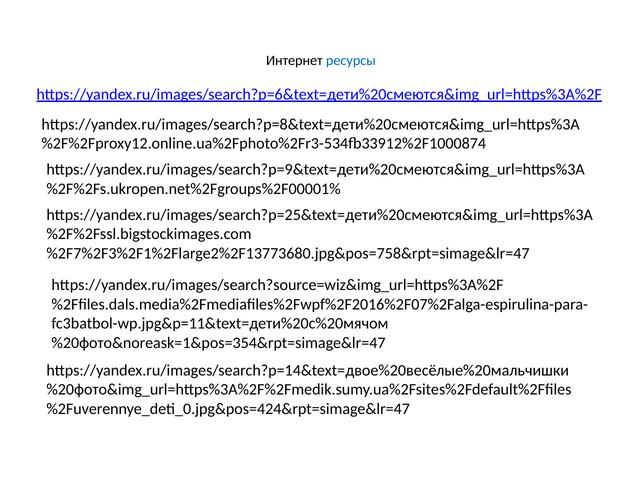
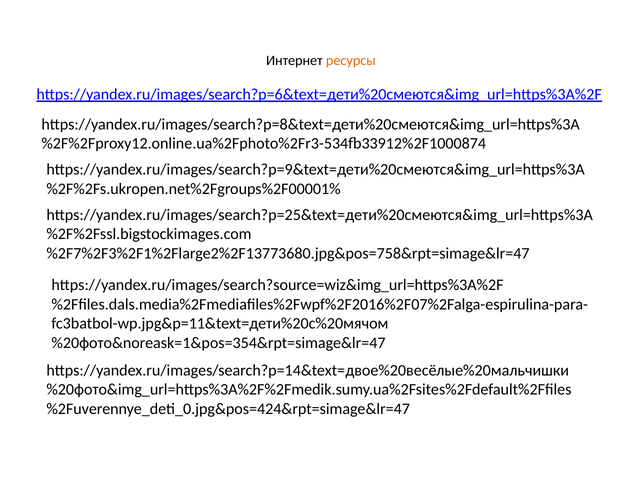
ресурсы colour: blue -> orange
